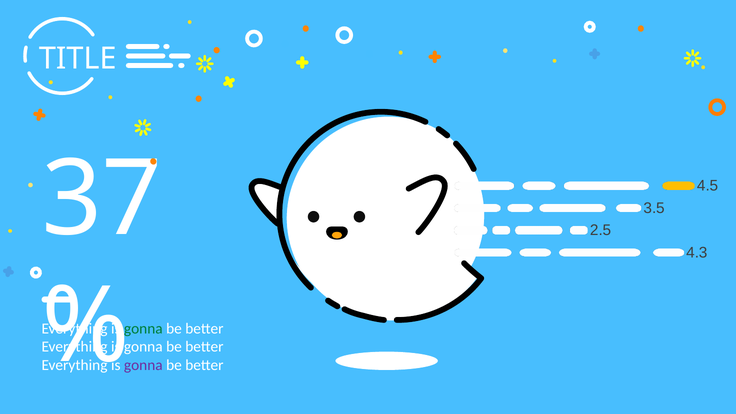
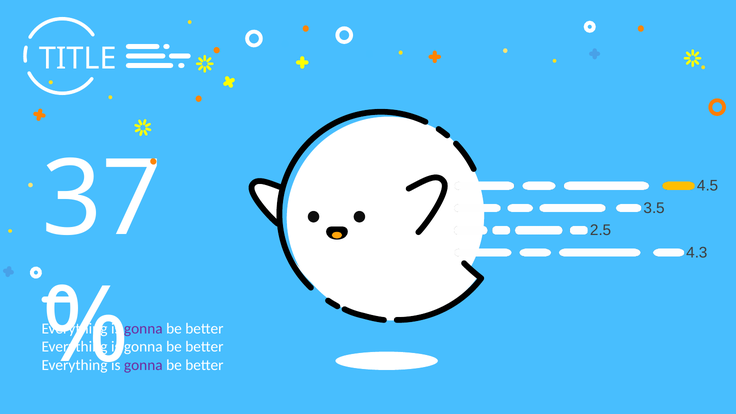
gonna at (143, 329) colour: green -> purple
